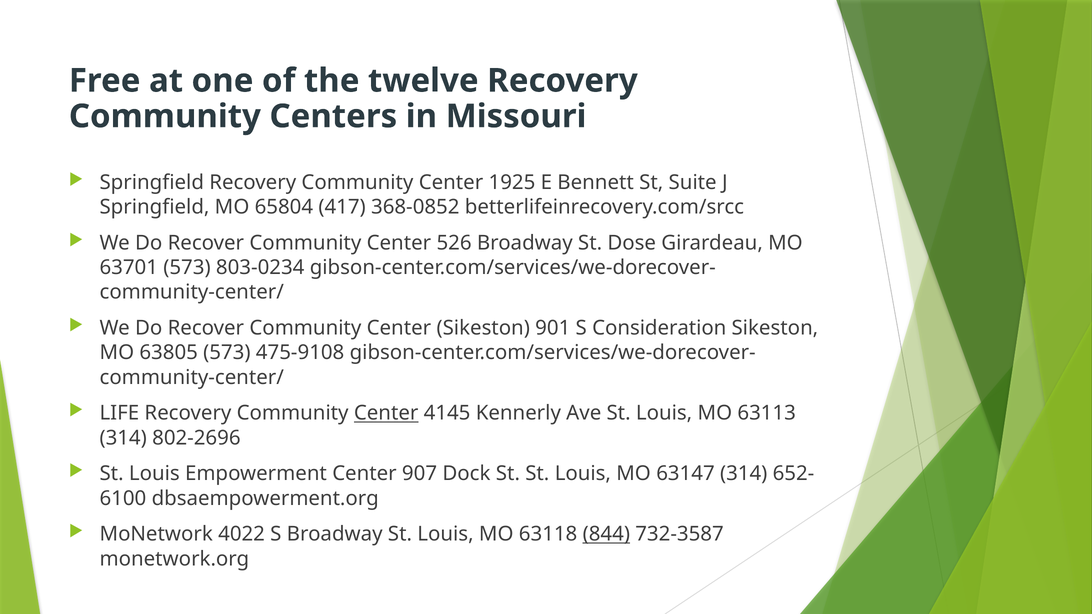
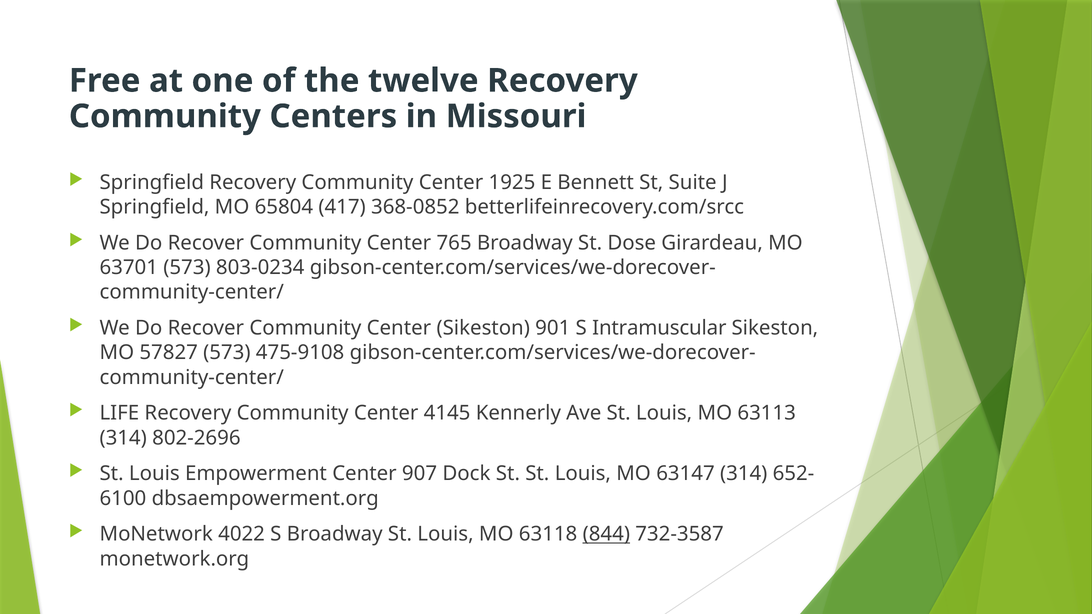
526: 526 -> 765
Consideration: Consideration -> Intramuscular
63805: 63805 -> 57827
Center at (386, 413) underline: present -> none
